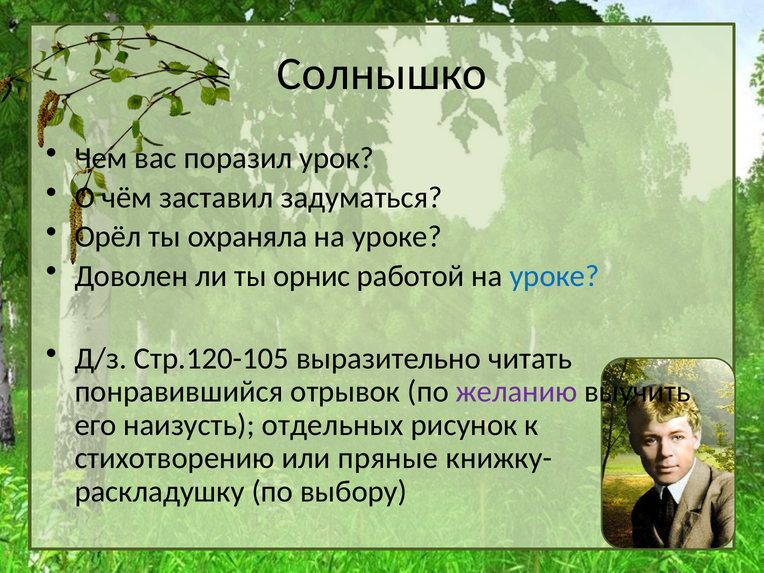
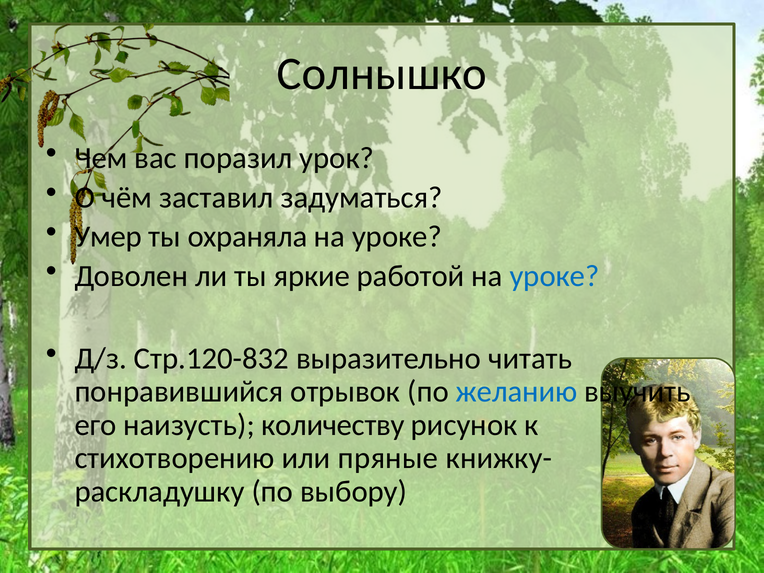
Орёл: Орёл -> Умер
орнис: орнис -> яркие
Стр.120-105: Стр.120-105 -> Стр.120-832
желанию colour: purple -> blue
отдельных: отдельных -> количеству
